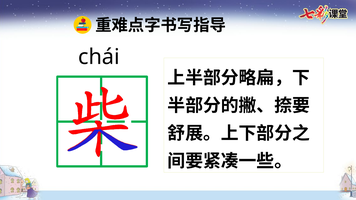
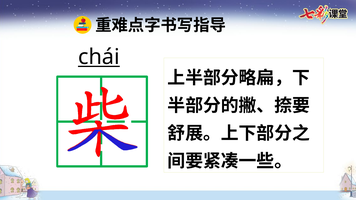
chái underline: none -> present
